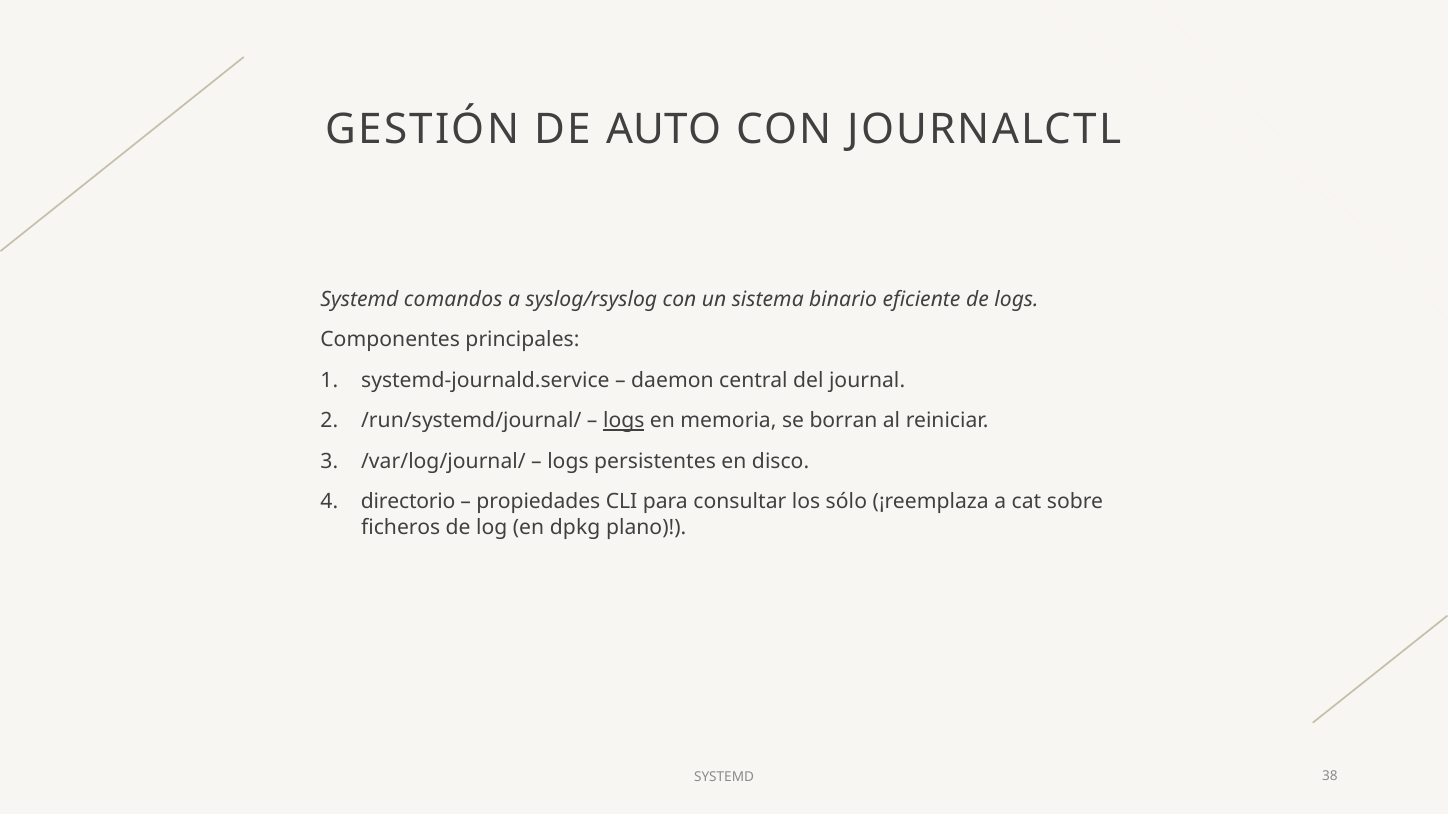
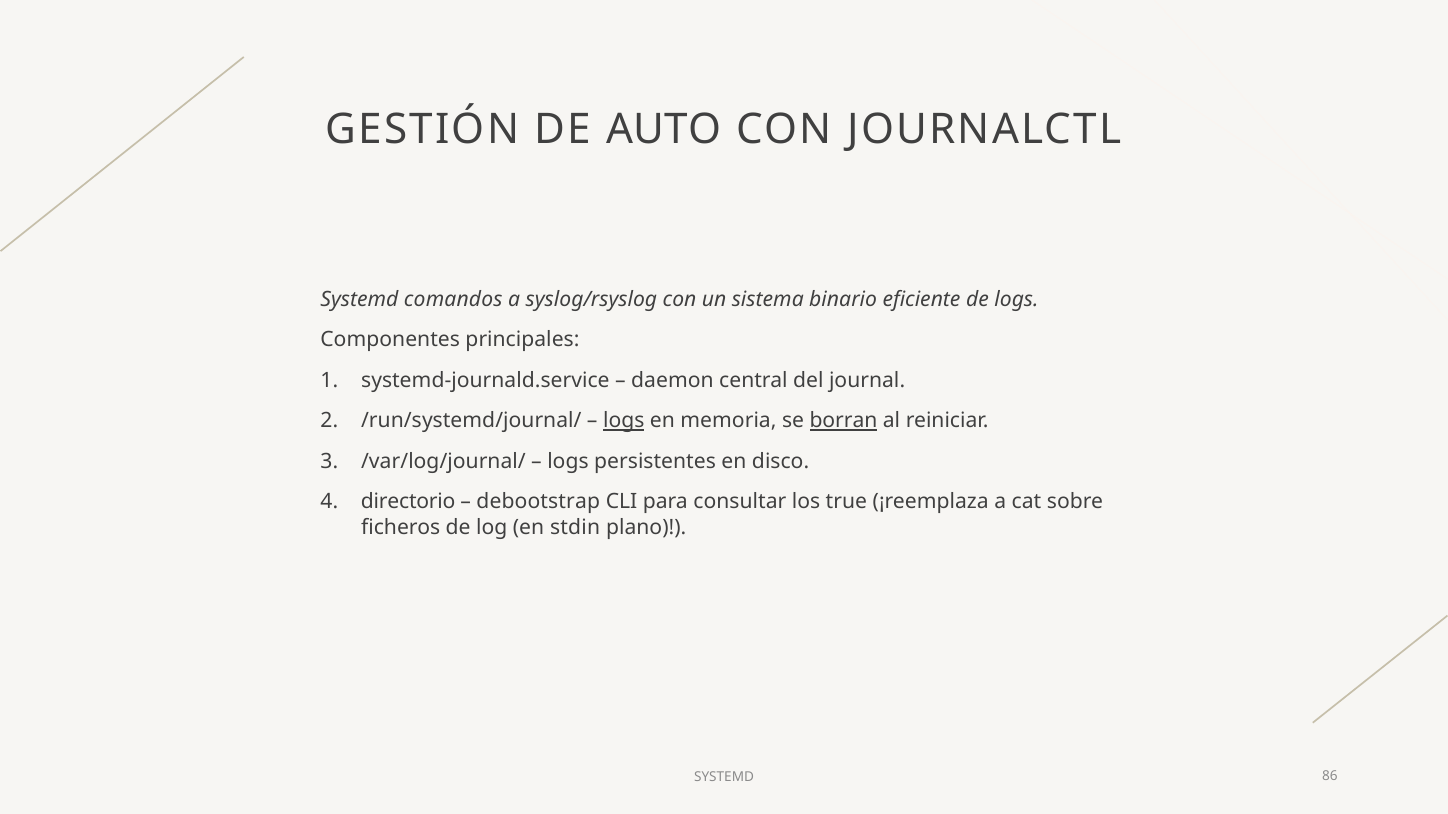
borran underline: none -> present
propiedades: propiedades -> debootstrap
sólo: sólo -> true
dpkg: dpkg -> stdin
38: 38 -> 86
